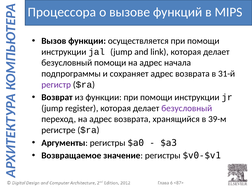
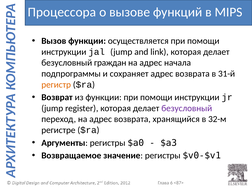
безусловный помощи: помощи -> граждан
регистр colour: purple -> orange
39-м: 39-м -> 32-м
